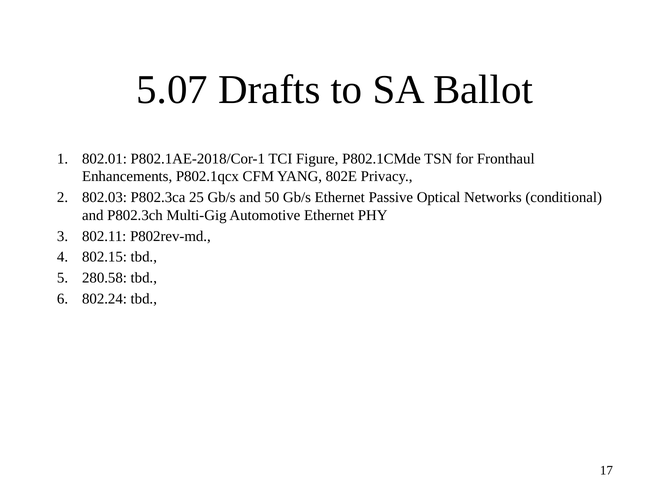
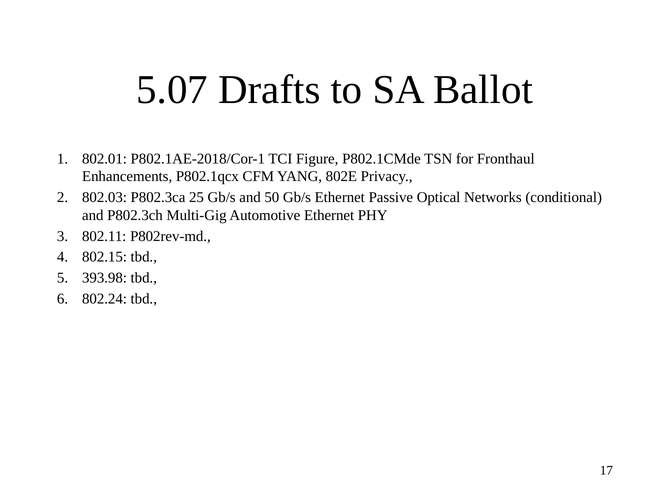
280.58: 280.58 -> 393.98
